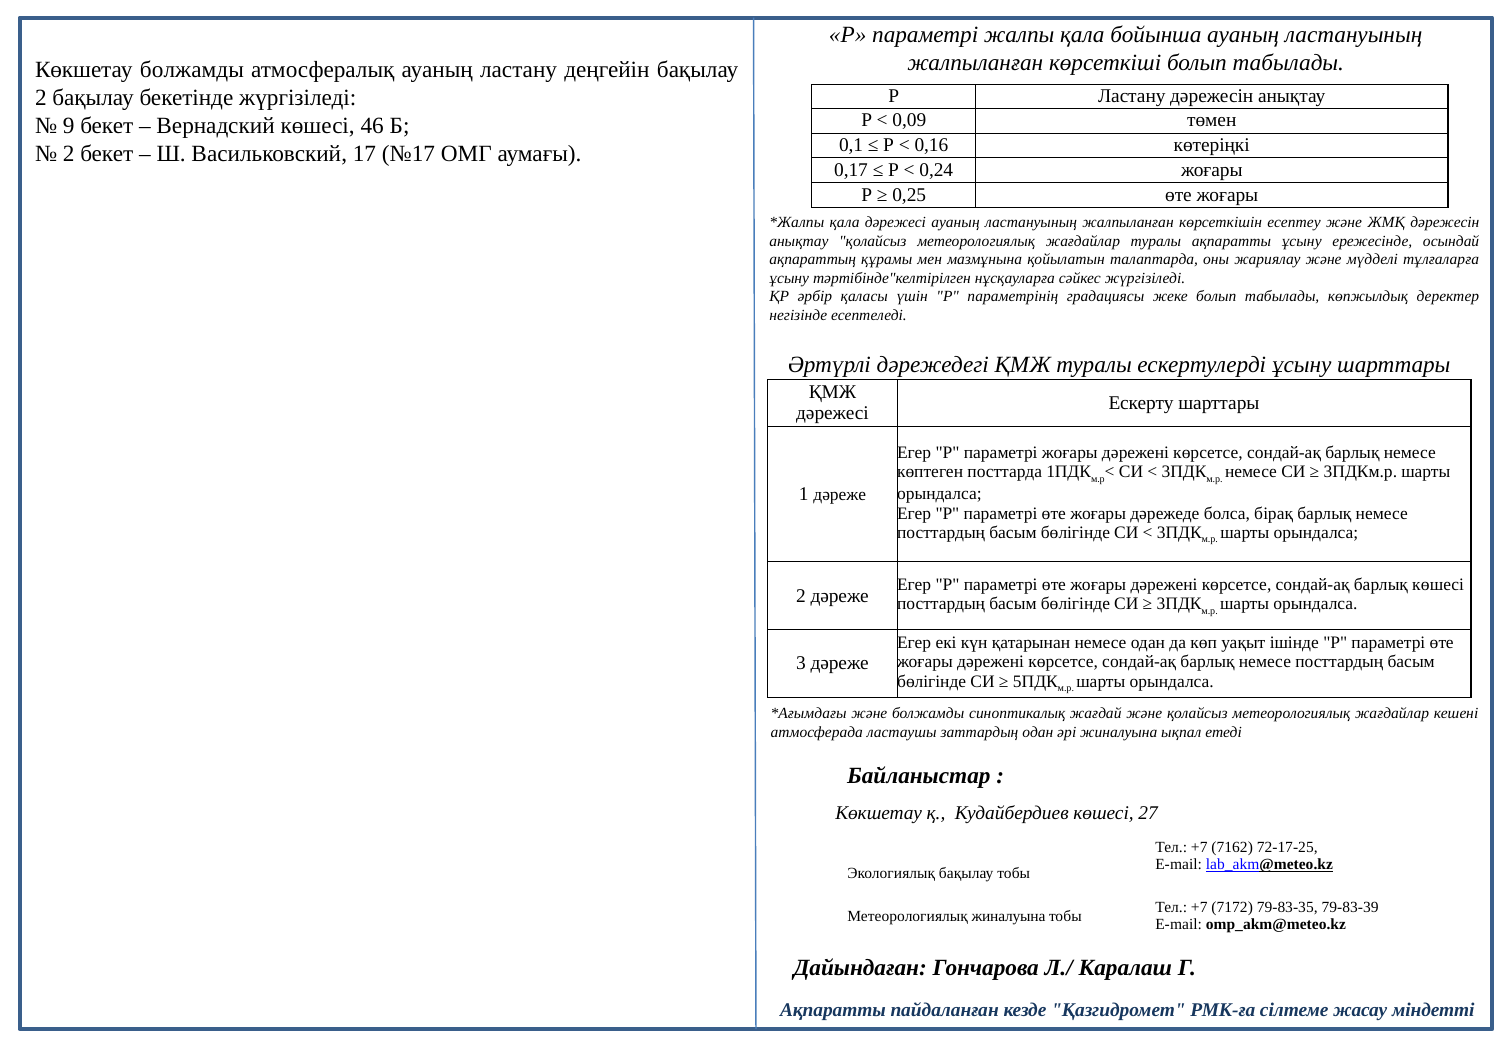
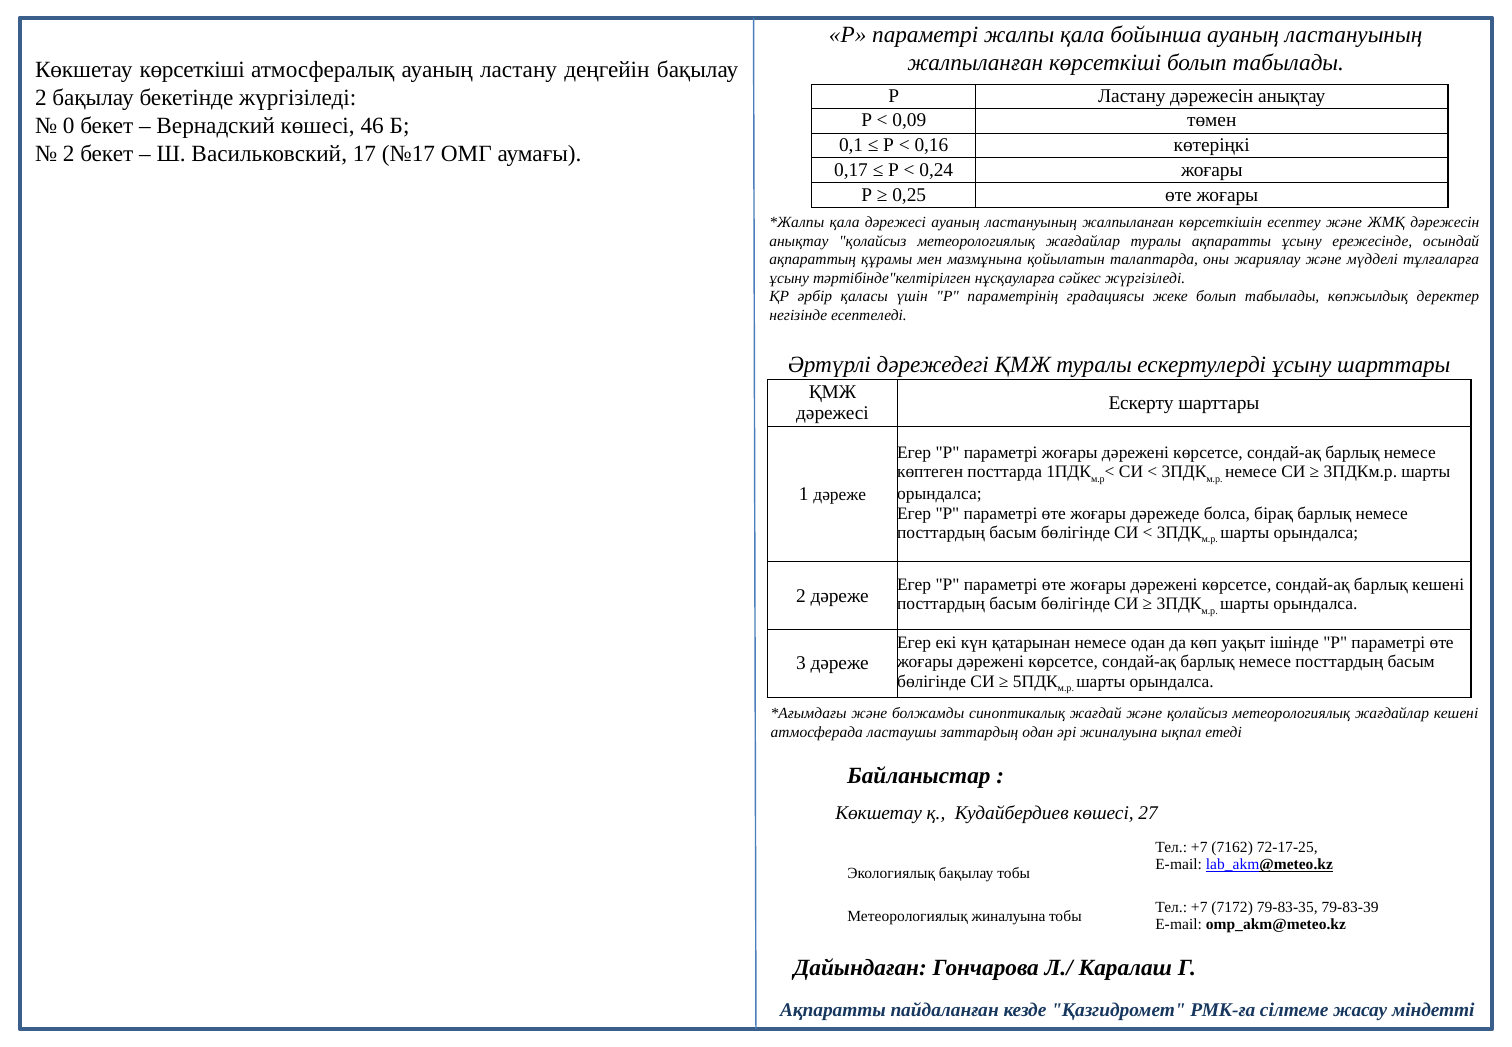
Көкшетау болжамды: болжамды -> көрсеткіші
9: 9 -> 0
барлық көшесі: көшесі -> кешені
